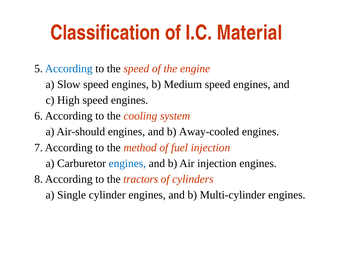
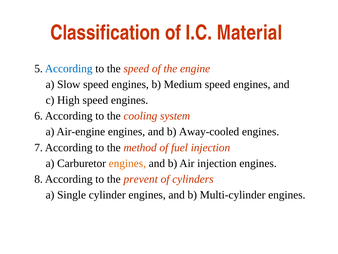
Air-should: Air-should -> Air-engine
engines at (127, 163) colour: blue -> orange
tractors: tractors -> prevent
